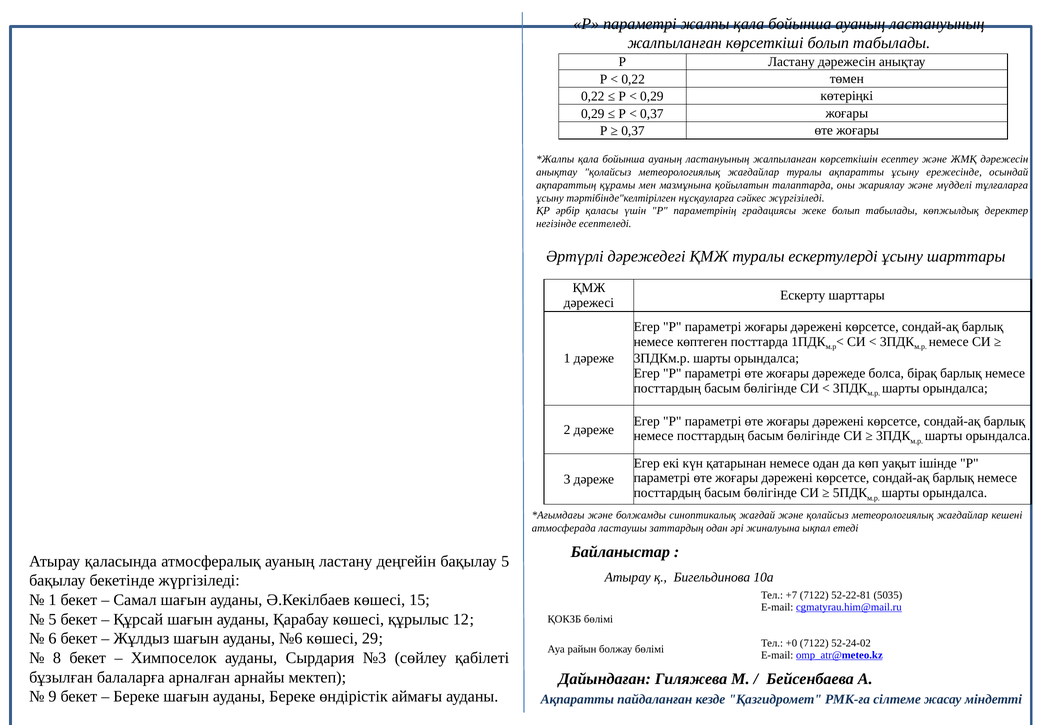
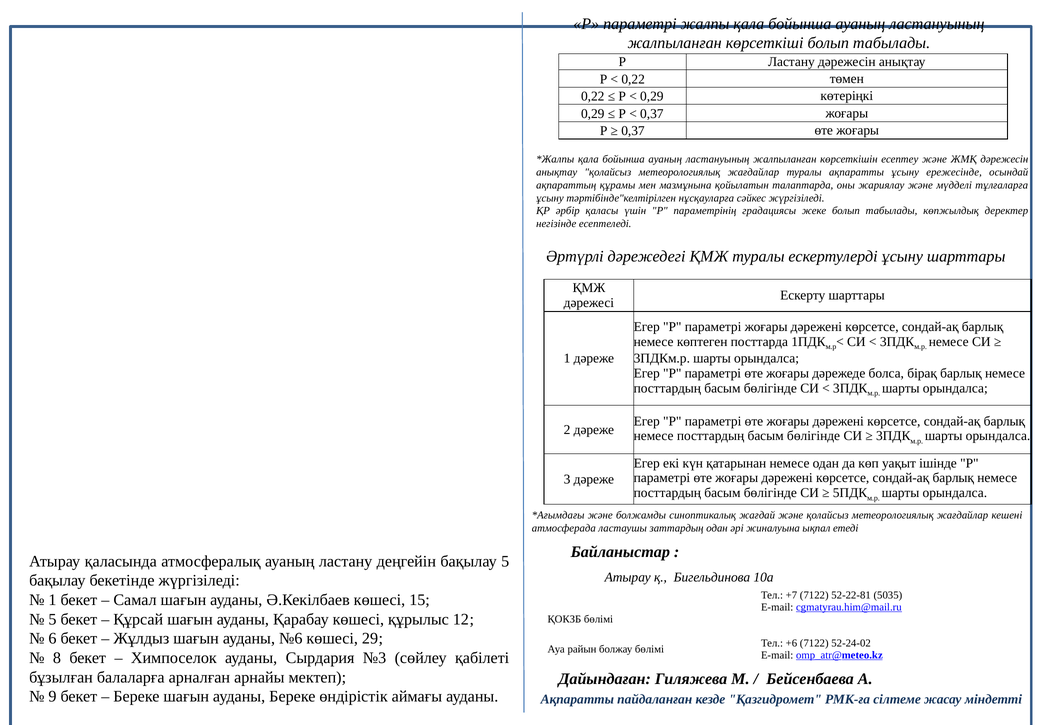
+0: +0 -> +6
